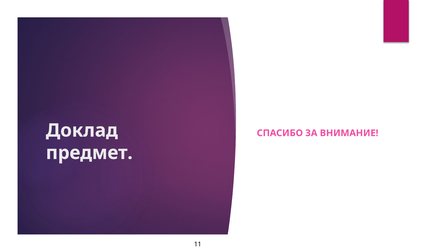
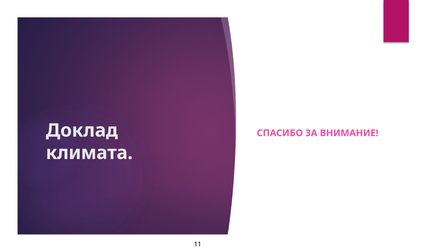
предмет: предмет -> климата
